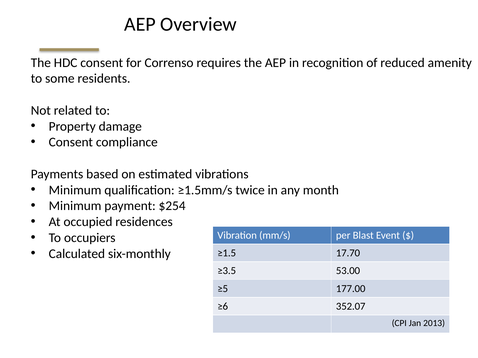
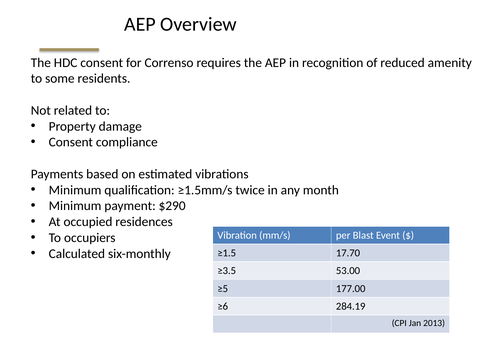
$254: $254 -> $290
352.07: 352.07 -> 284.19
